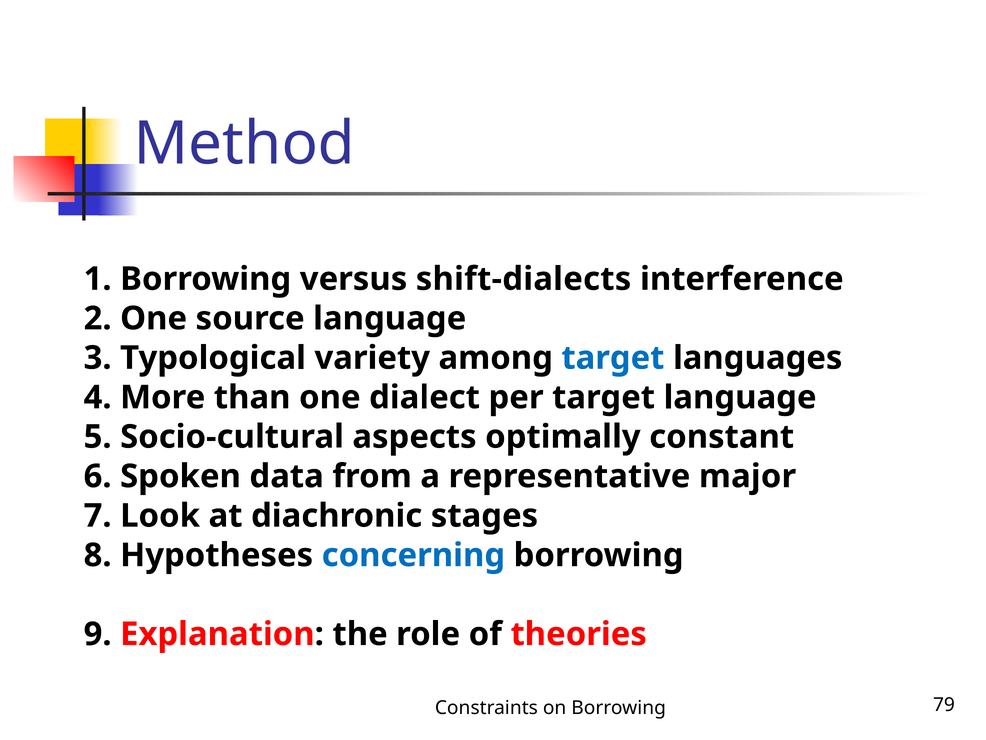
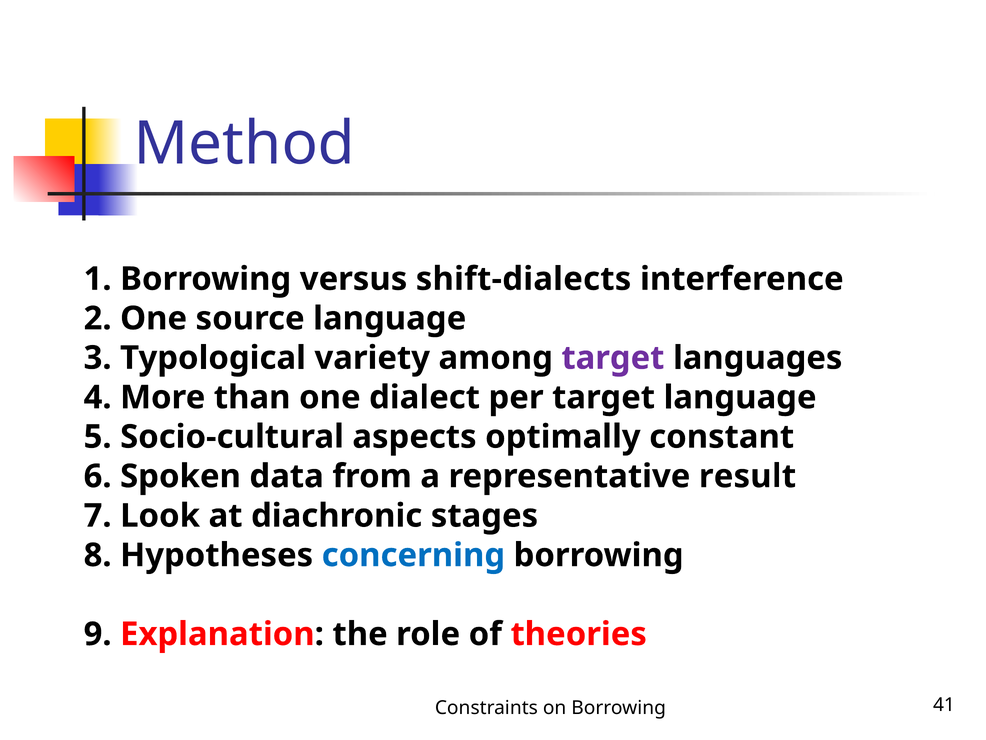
target at (613, 358) colour: blue -> purple
major: major -> result
79: 79 -> 41
